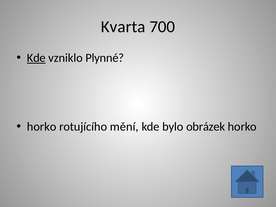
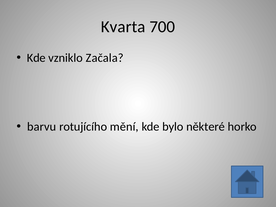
Kde at (36, 58) underline: present -> none
Plynné: Plynné -> Začala
horko at (42, 127): horko -> barvu
obrázek: obrázek -> některé
